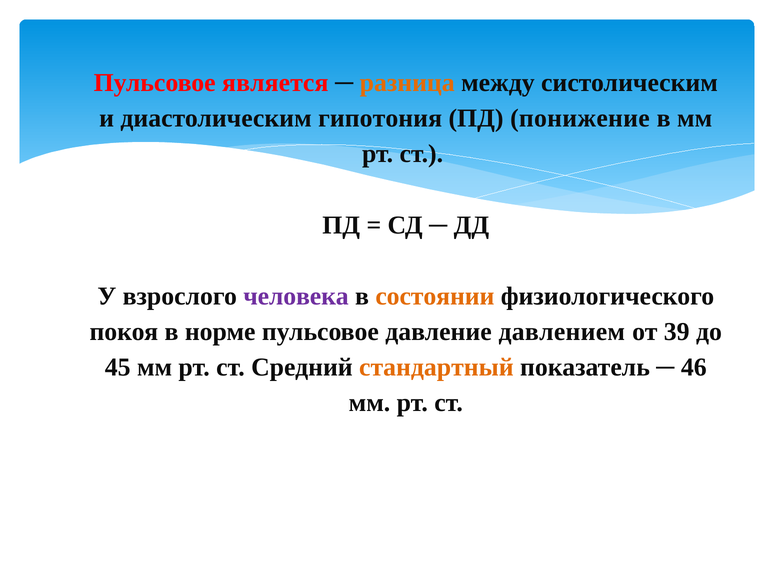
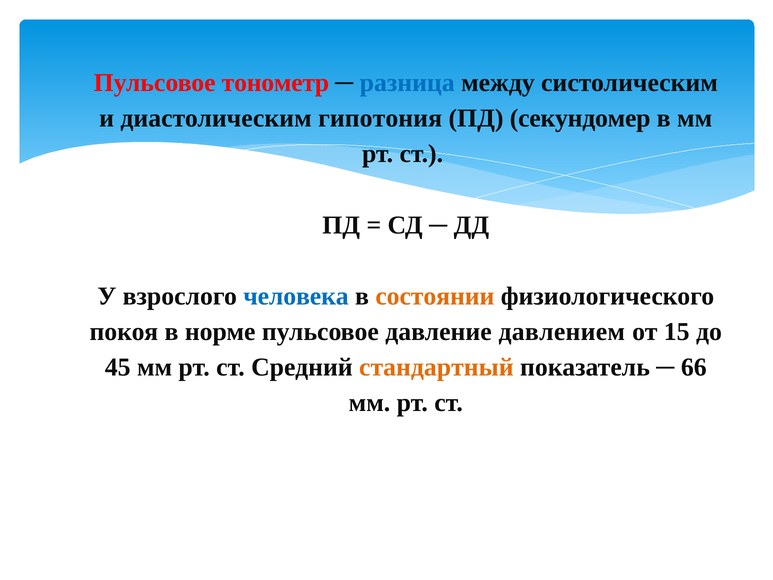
является: является -> тонометр
разница colour: orange -> blue
понижение: понижение -> секундомер
человека colour: purple -> blue
39: 39 -> 15
46: 46 -> 66
